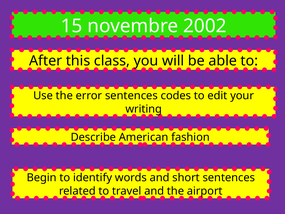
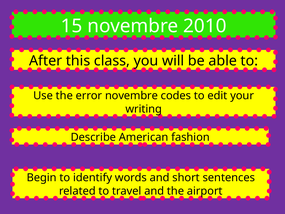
2002: 2002 -> 2010
error sentences: sentences -> novembre
